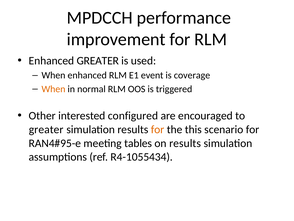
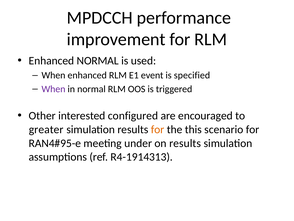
Enhanced GREATER: GREATER -> NORMAL
coverage: coverage -> specified
When at (53, 89) colour: orange -> purple
tables: tables -> under
R4-1055434: R4-1055434 -> R4-1914313
